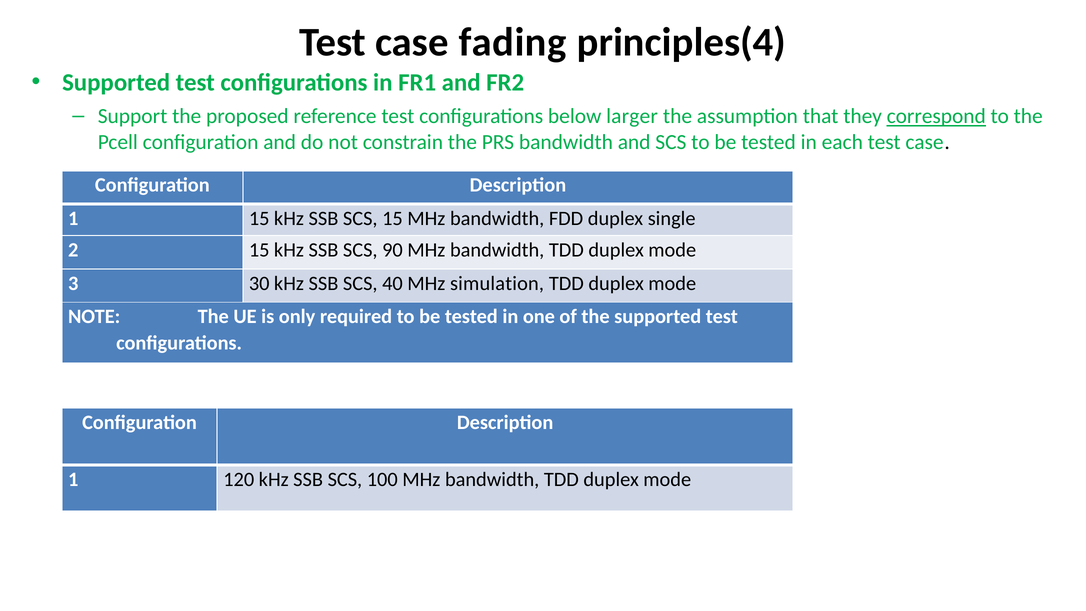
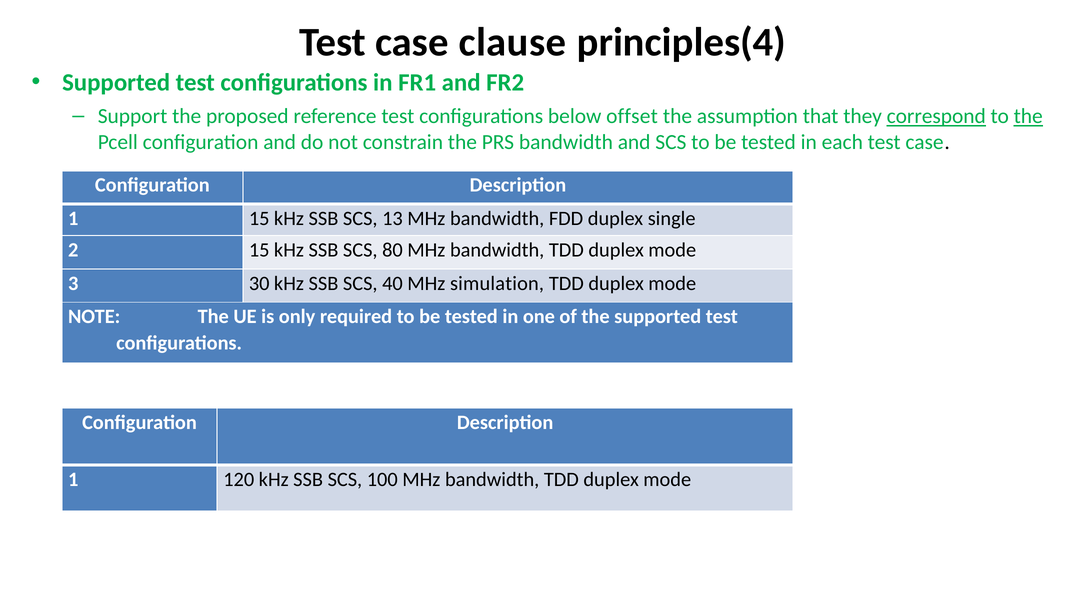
fading: fading -> clause
larger: larger -> offset
the at (1028, 116) underline: none -> present
SCS 15: 15 -> 13
90: 90 -> 80
